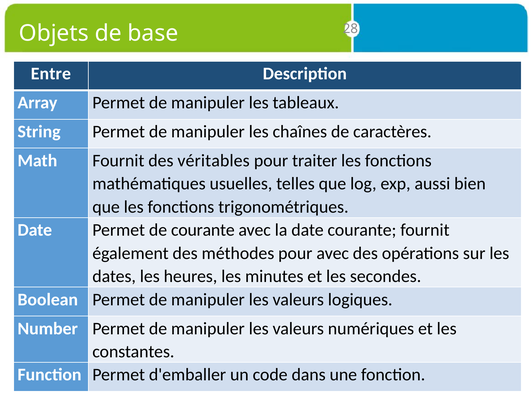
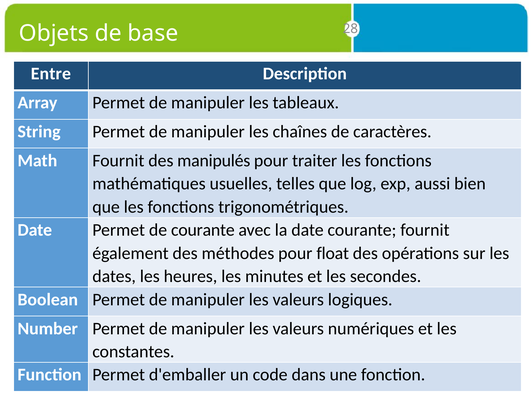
véritables: véritables -> manipulés
pour avec: avec -> float
